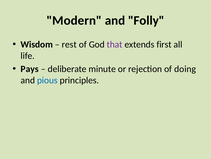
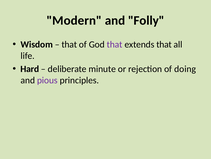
rest at (69, 44): rest -> that
extends first: first -> that
Pays: Pays -> Hard
pious colour: blue -> purple
